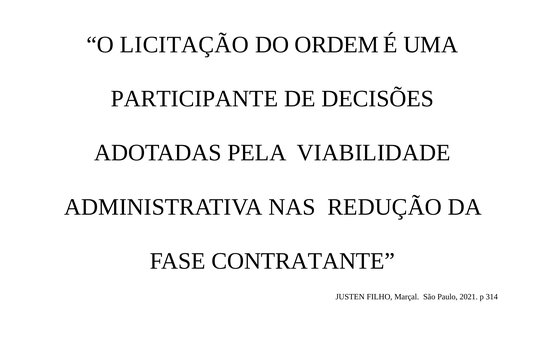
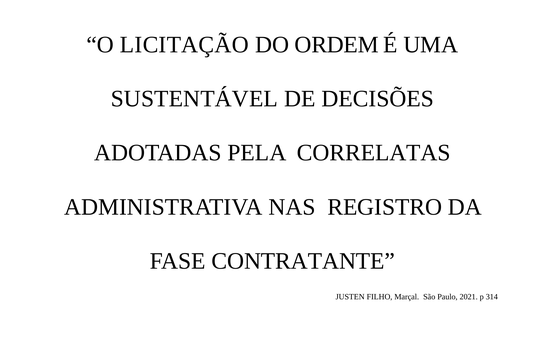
PARTICIPANTE: PARTICIPANTE -> SUSTENTÁVEL
VIABILIDADE: VIABILIDADE -> CORRELATAS
REDUÇÃO: REDUÇÃO -> REGISTRO
